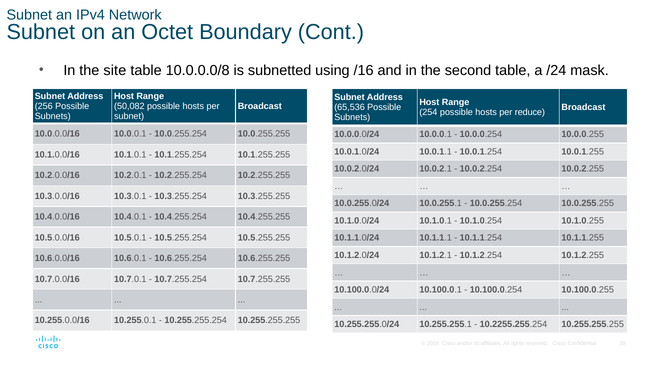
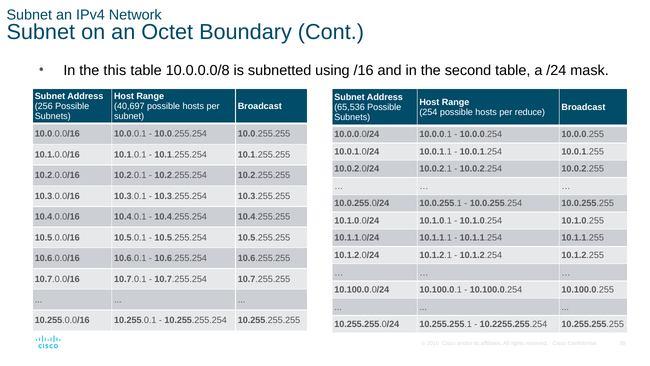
site: site -> this
50,082: 50,082 -> 40,697
